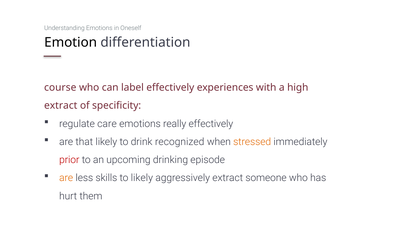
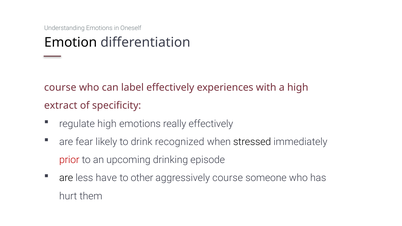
regulate care: care -> high
that: that -> fear
stressed colour: orange -> black
are at (66, 178) colour: orange -> black
skills: skills -> have
to likely: likely -> other
aggressively extract: extract -> course
